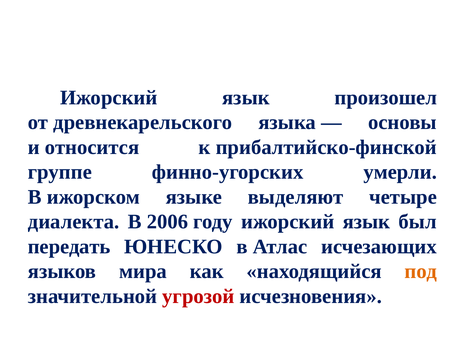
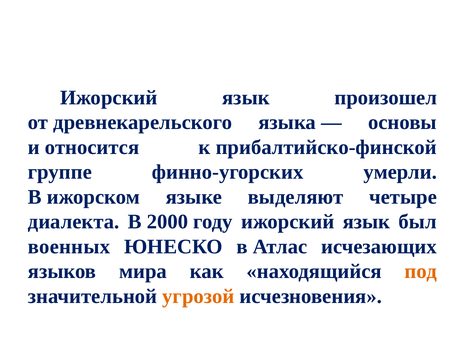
2006: 2006 -> 2000
передать: передать -> военных
угрозой colour: red -> orange
